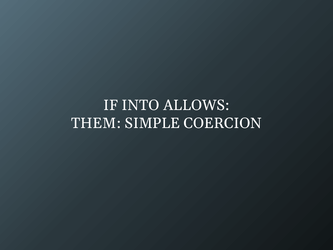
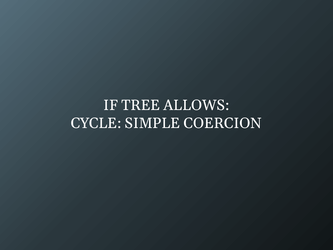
INTO: INTO -> TREE
THEM: THEM -> CYCLE
